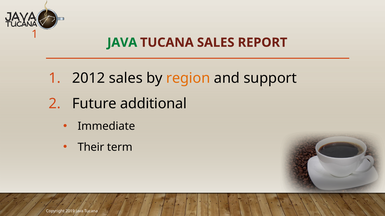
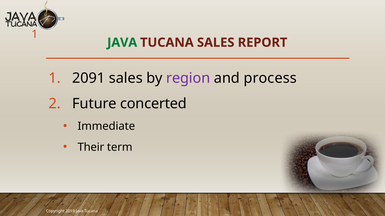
2012: 2012 -> 2091
region colour: orange -> purple
support: support -> process
additional: additional -> concerted
